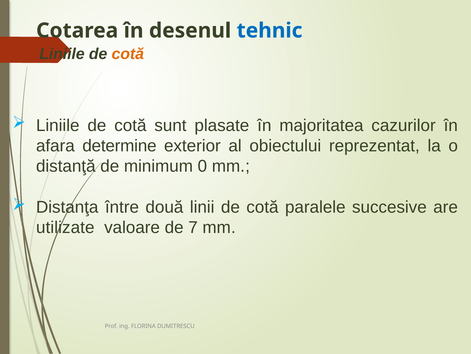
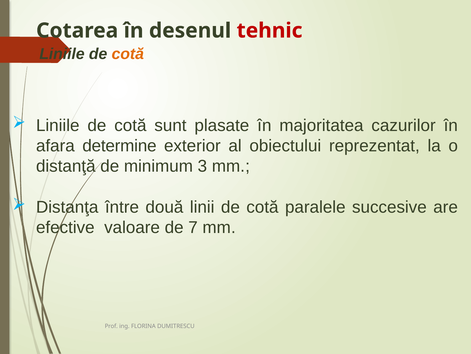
tehnic colour: blue -> red
0: 0 -> 3
utilizate: utilizate -> efective
